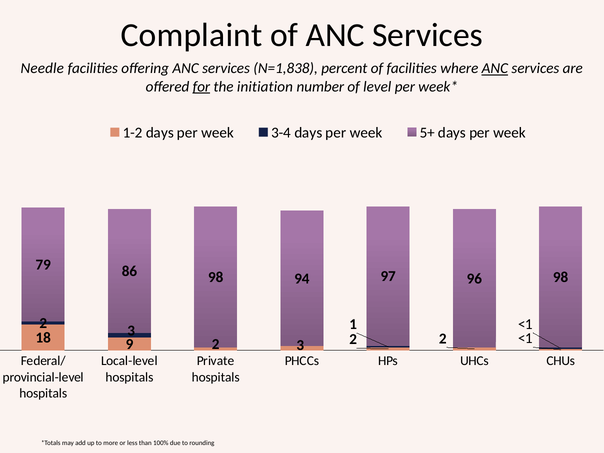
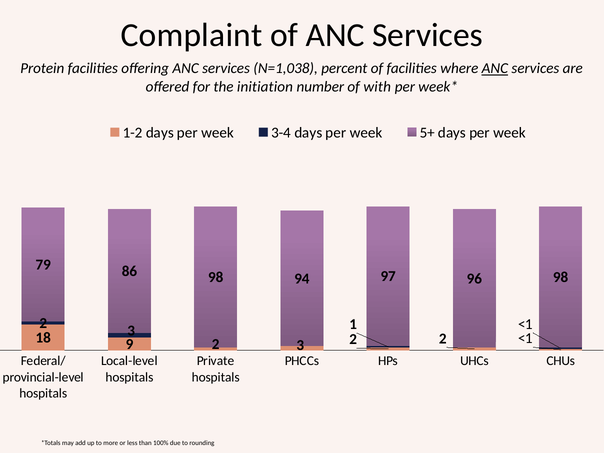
Needle: Needle -> Protein
N=1,838: N=1,838 -> N=1,038
for underline: present -> none
level: level -> with
